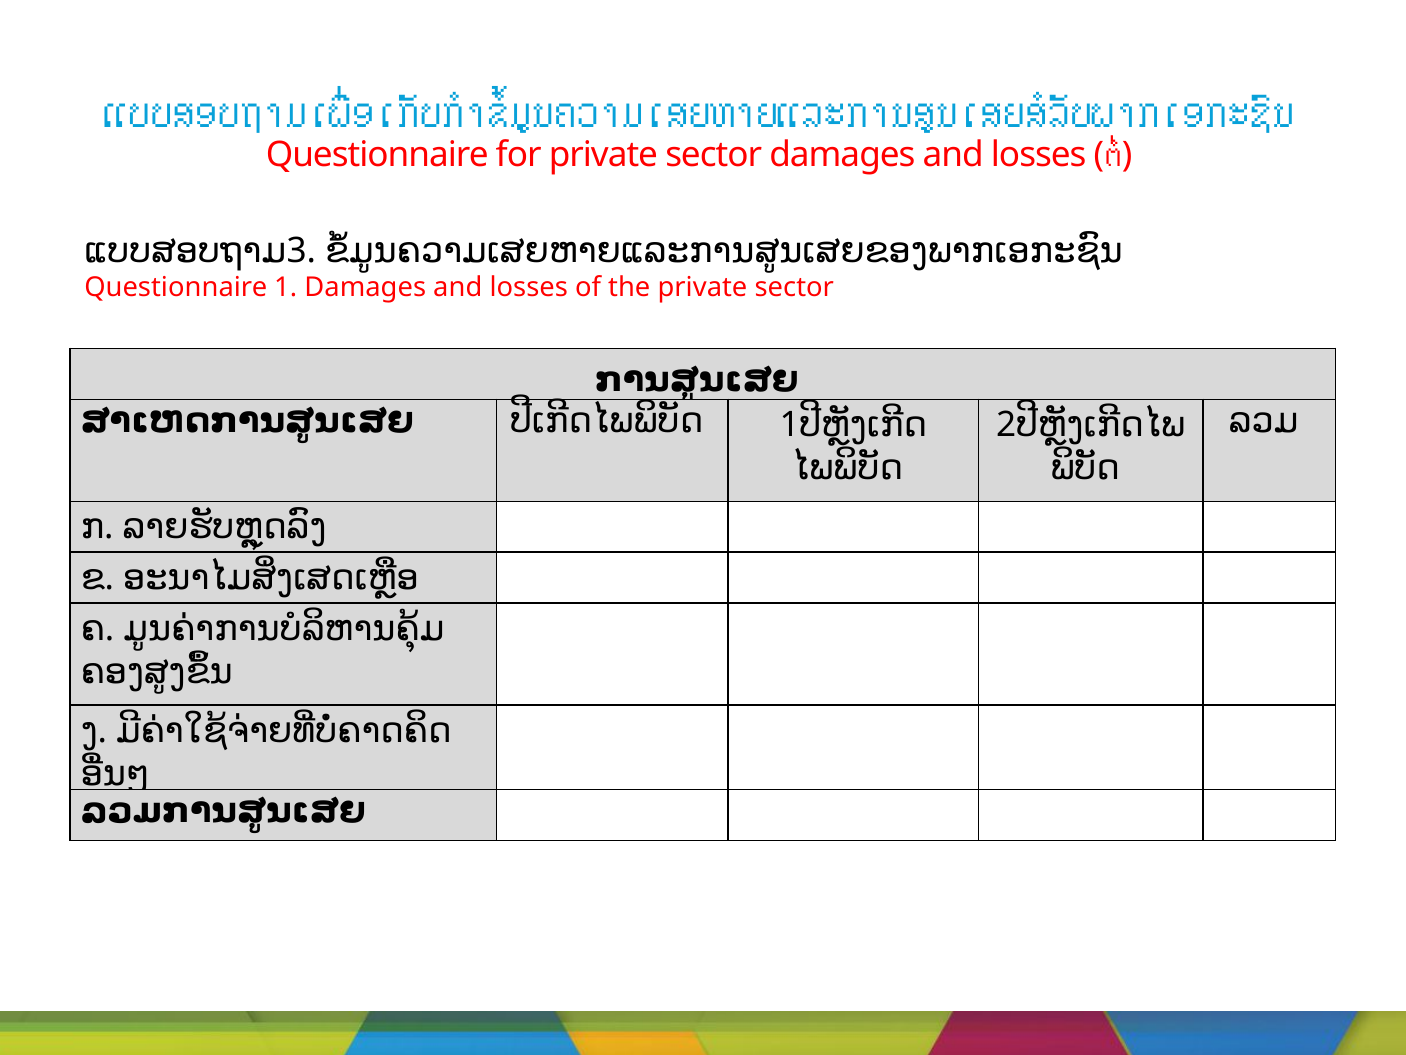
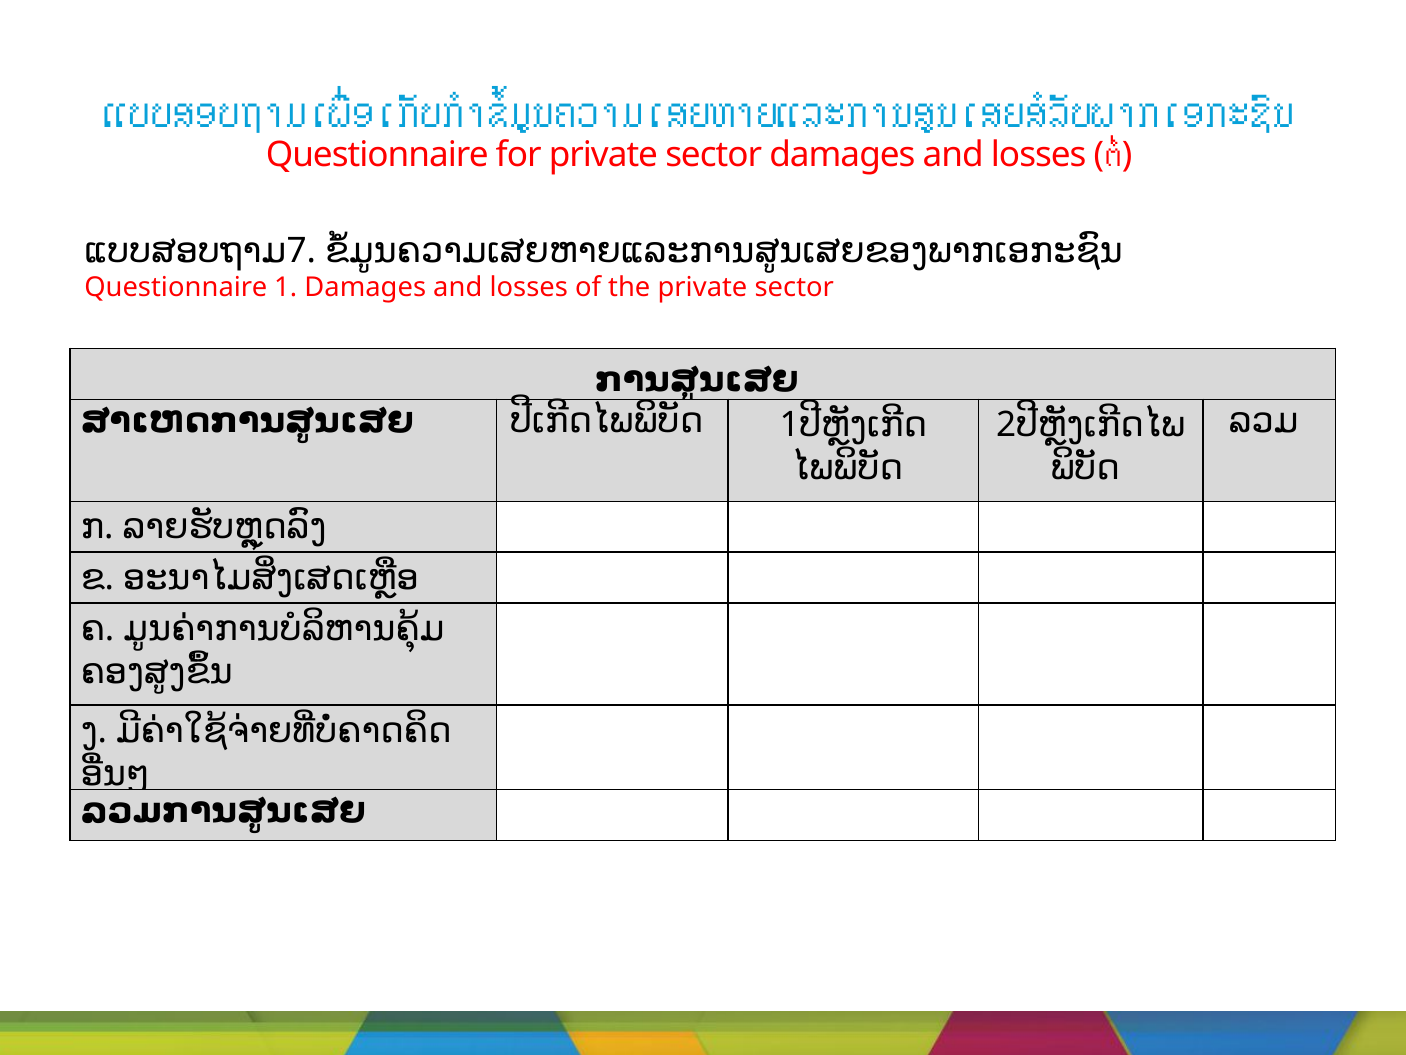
3: 3 -> 7
